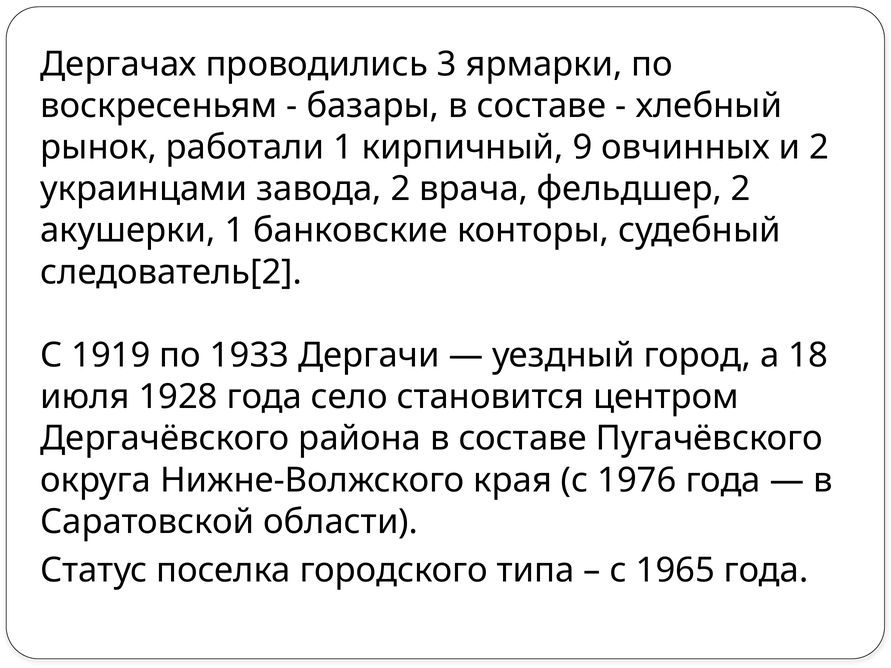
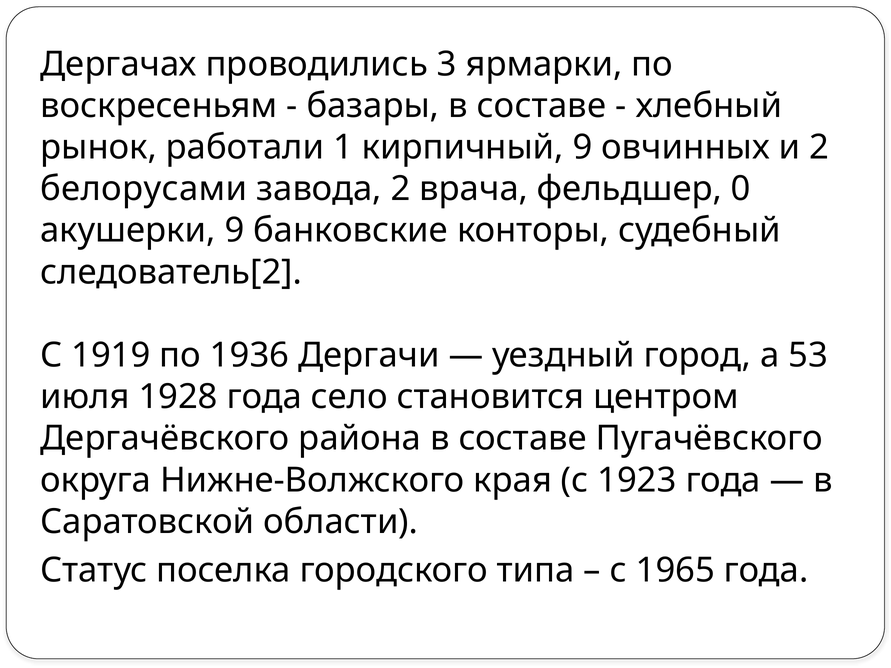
украинцами: украинцами -> белорусами
фельдшер 2: 2 -> 0
акушерки 1: 1 -> 9
1933: 1933 -> 1936
18: 18 -> 53
1976: 1976 -> 1923
